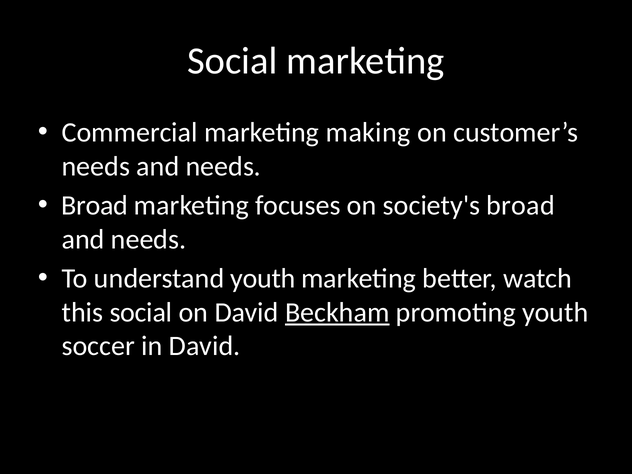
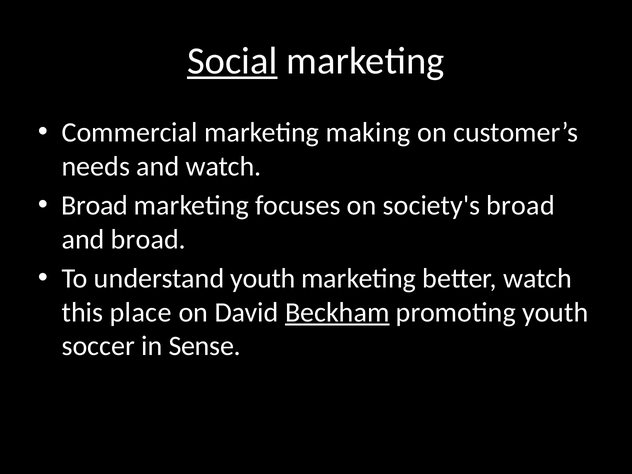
Social at (232, 61) underline: none -> present
needs and needs: needs -> watch
needs at (149, 239): needs -> broad
this social: social -> place
in David: David -> Sense
